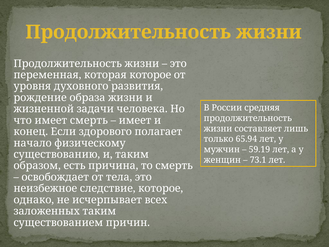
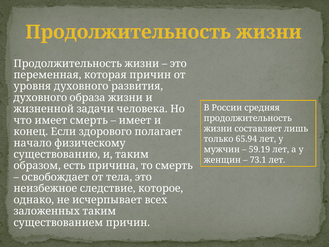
которая которое: которое -> причин
рождение at (40, 98): рождение -> духовного
